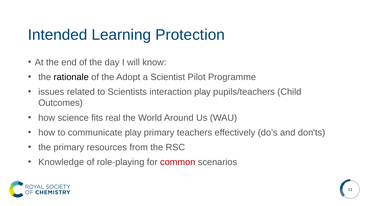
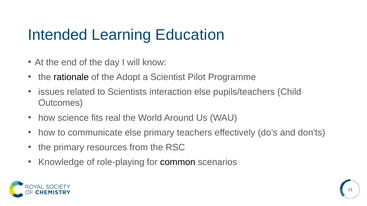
Protection: Protection -> Education
interaction play: play -> else
communicate play: play -> else
common colour: red -> black
